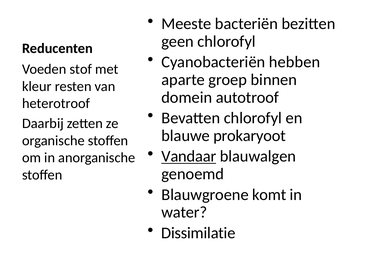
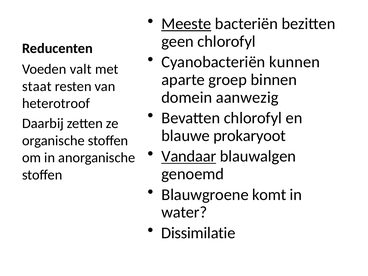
Meeste underline: none -> present
hebben: hebben -> kunnen
stof: stof -> valt
kleur: kleur -> staat
autotroof: autotroof -> aanwezig
